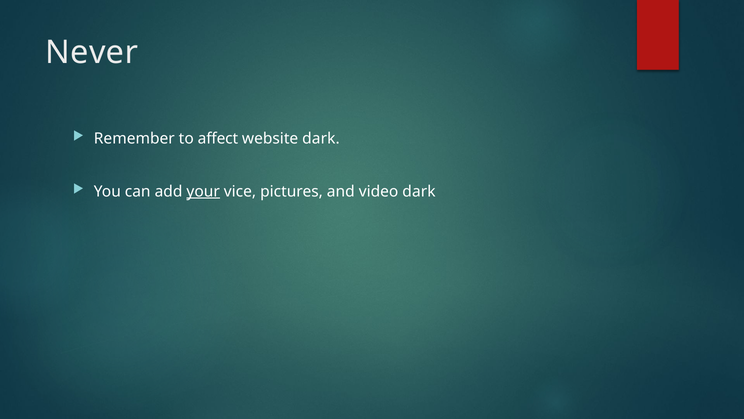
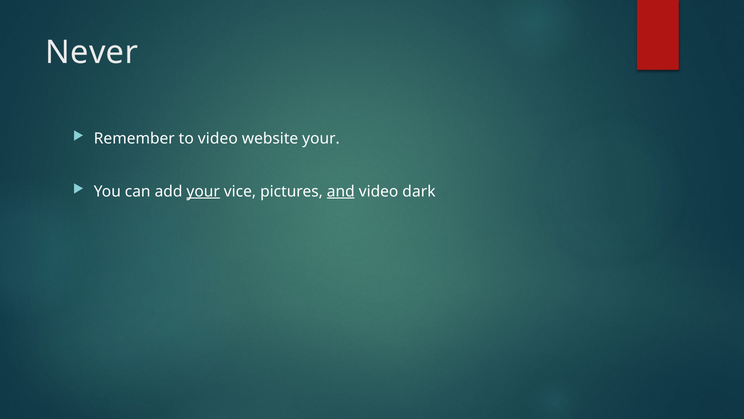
to affect: affect -> video
website dark: dark -> your
and underline: none -> present
